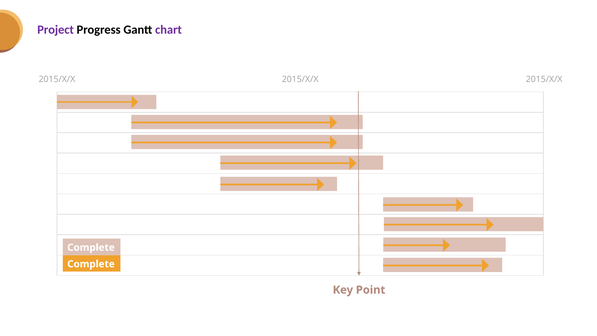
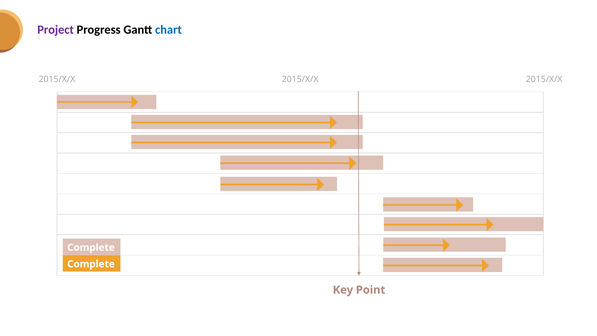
chart colour: purple -> blue
